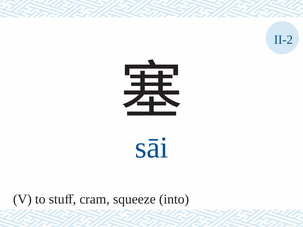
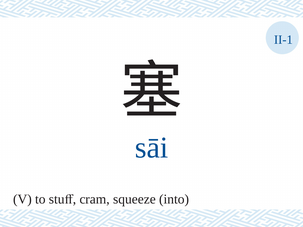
II-2: II-2 -> II-1
